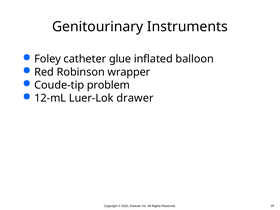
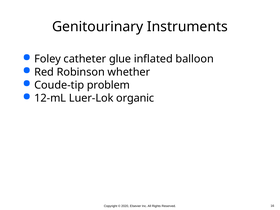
wrapper: wrapper -> whether
drawer: drawer -> organic
